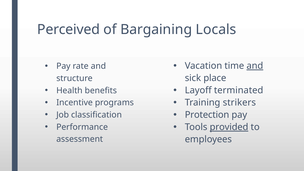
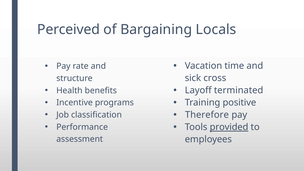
and at (255, 66) underline: present -> none
place: place -> cross
strikers: strikers -> positive
Protection: Protection -> Therefore
